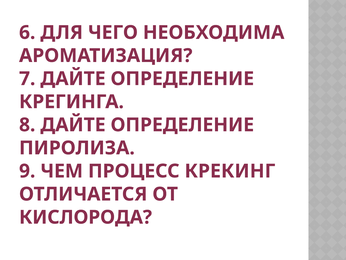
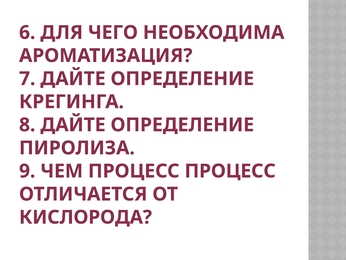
ПРОЦЕСС КРЕКИНГ: КРЕКИНГ -> ПРОЦЕСС
